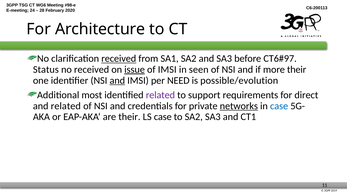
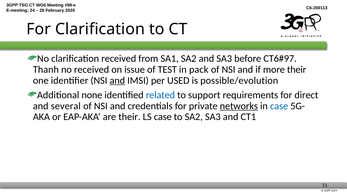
For Architecture: Architecture -> Clarification
received at (119, 59) underline: present -> none
Status: Status -> Thanh
issue underline: present -> none
of IMSI: IMSI -> TEST
seen: seen -> pack
NEED: NEED -> USED
most: most -> none
related at (160, 95) colour: purple -> blue
and related: related -> several
